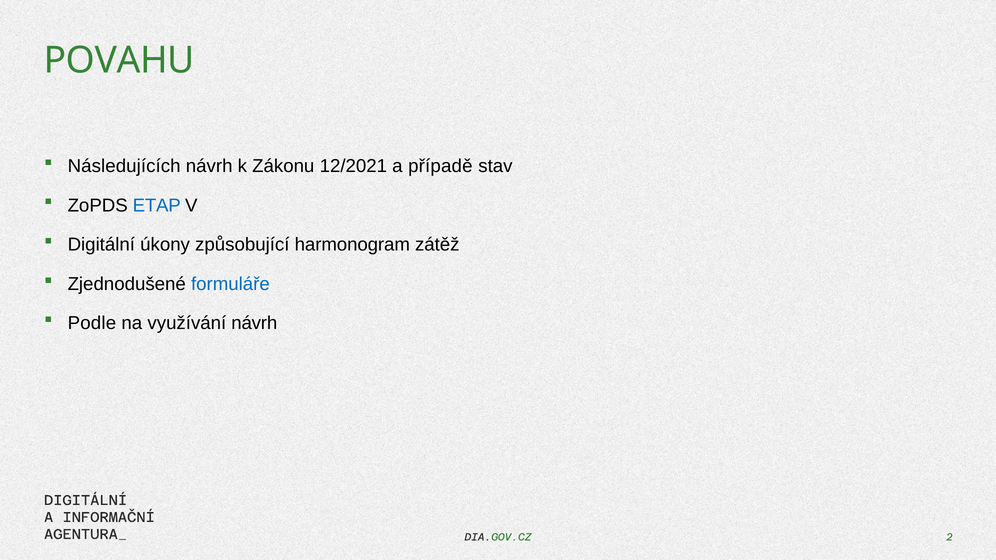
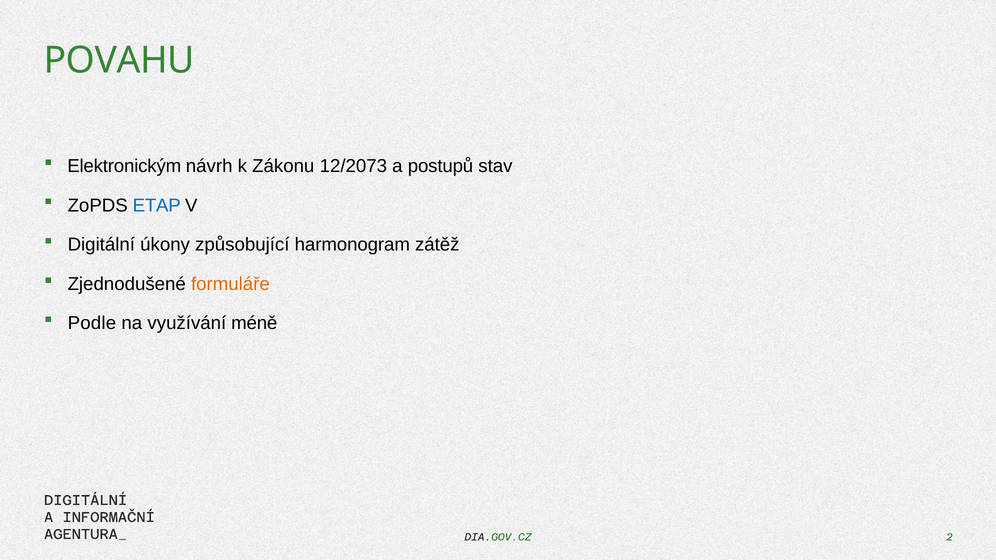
Následujících: Následujících -> Elektronickým
12/2021: 12/2021 -> 12/2073
případě: případě -> postupů
formuláře colour: blue -> orange
využívání návrh: návrh -> méně
